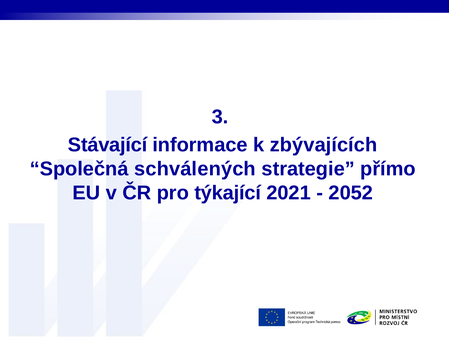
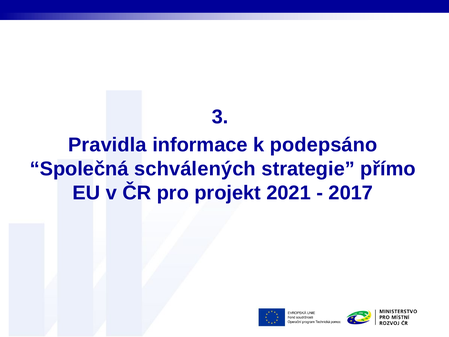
Stávající: Stávající -> Pravidla
zbývajících: zbývajících -> podepsáno
týkající: týkající -> projekt
2052: 2052 -> 2017
